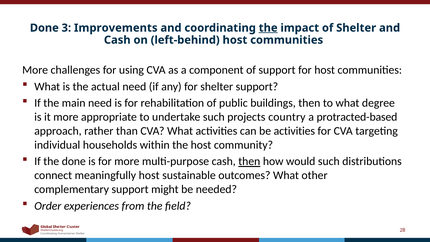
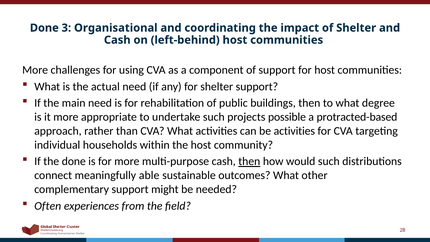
Improvements: Improvements -> Organisational
the at (268, 28) underline: present -> none
country: country -> possible
meaningfully host: host -> able
Order: Order -> Often
